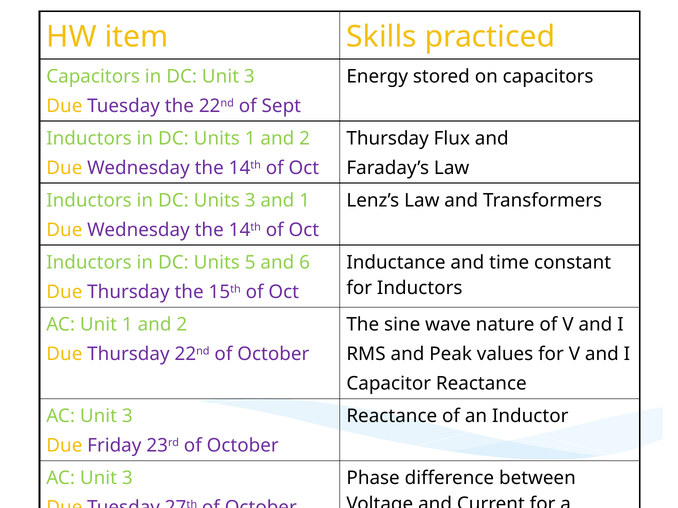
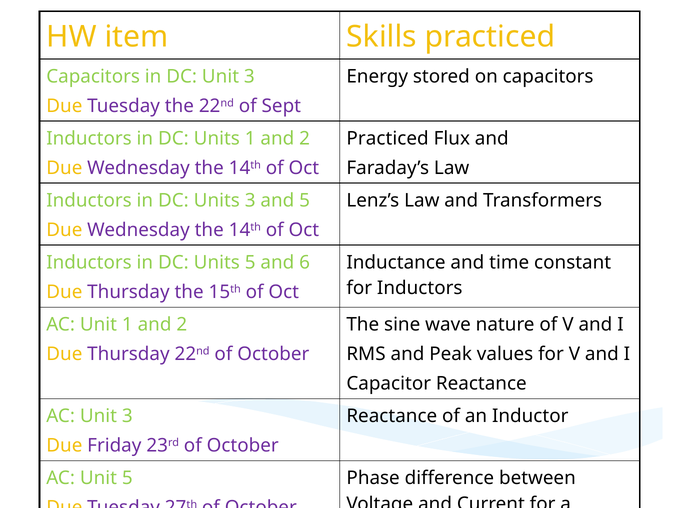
Thursday at (388, 139): Thursday -> Practiced
and 1: 1 -> 5
3 at (127, 479): 3 -> 5
